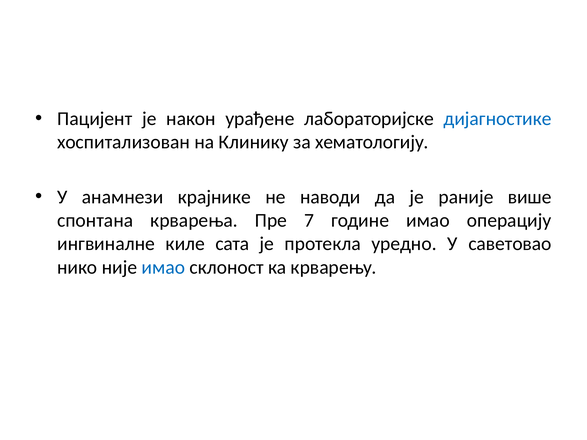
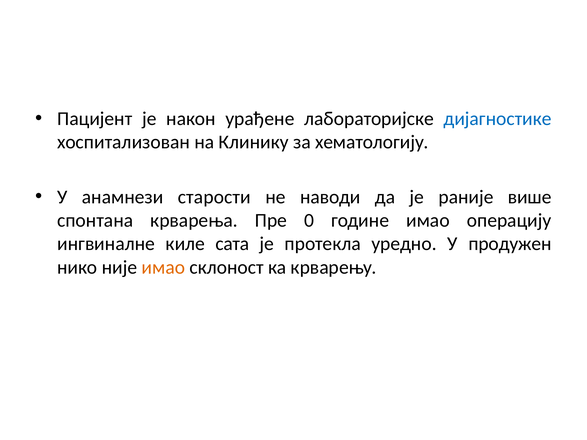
крајнике: крајнике -> старости
7: 7 -> 0
саветовао: саветовао -> продужен
имао at (163, 267) colour: blue -> orange
